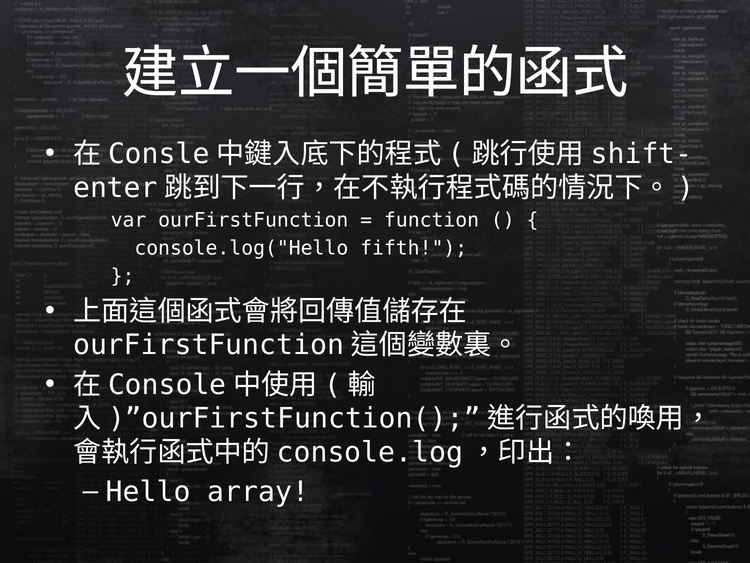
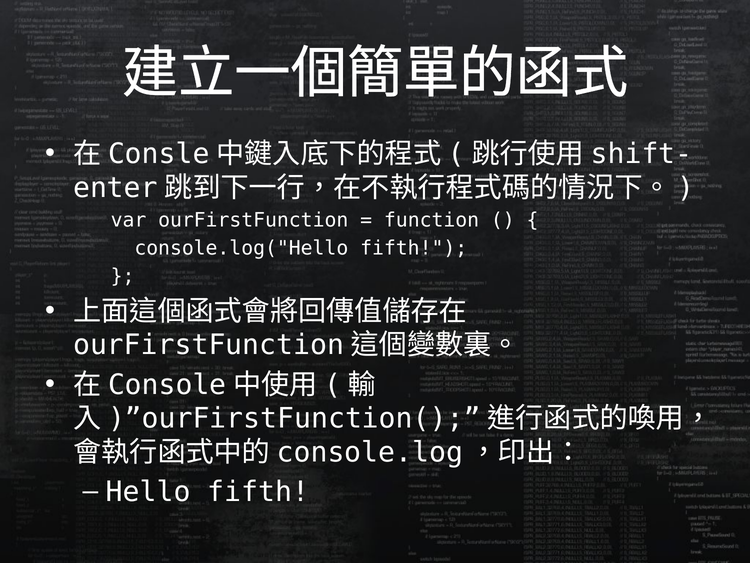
Hello array: array -> fifth
